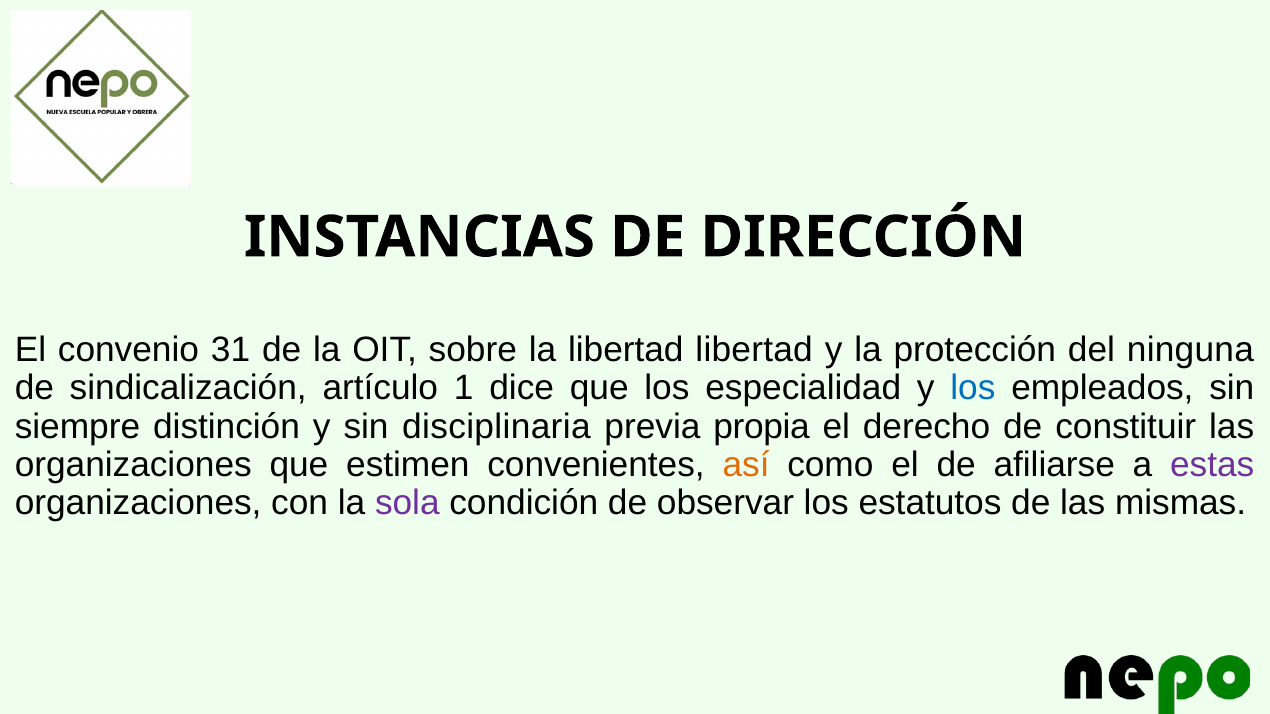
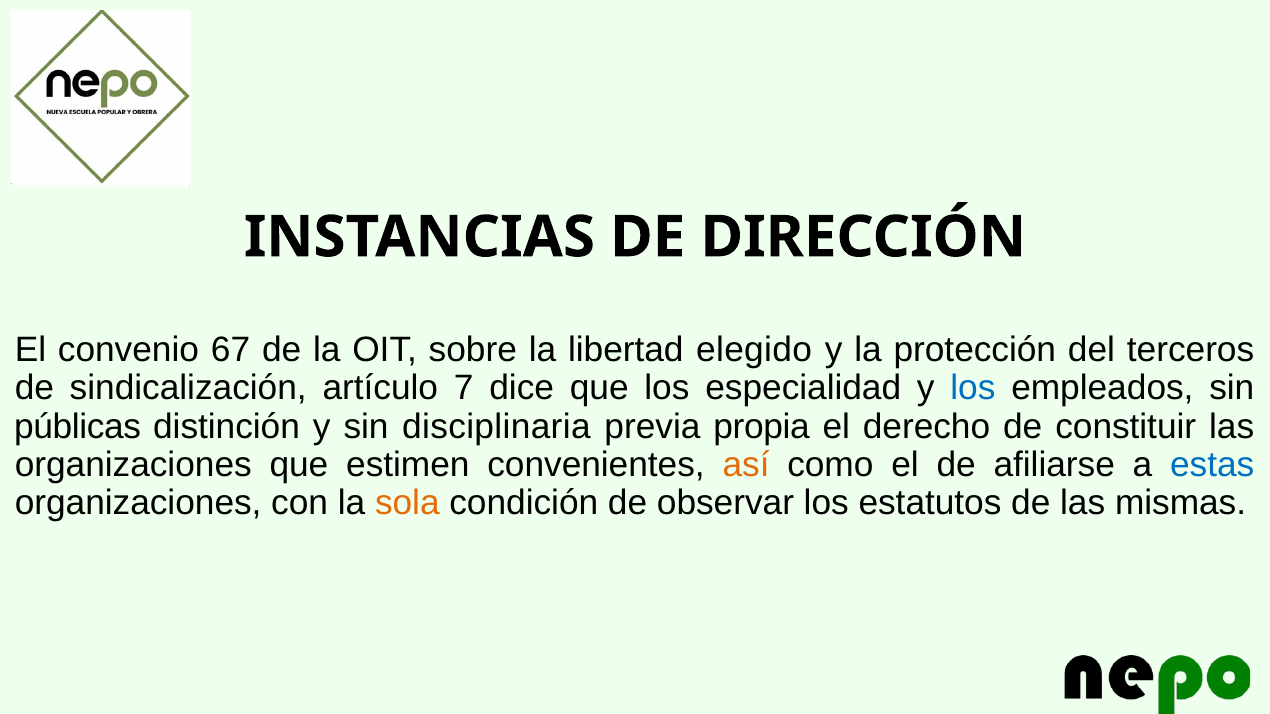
31: 31 -> 67
libertad libertad: libertad -> elegido
ninguna: ninguna -> terceros
1: 1 -> 7
siempre: siempre -> públicas
estas colour: purple -> blue
sola colour: purple -> orange
